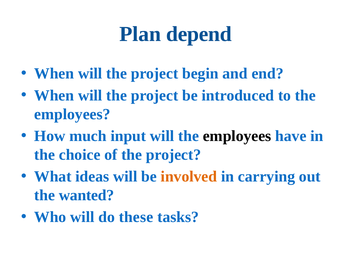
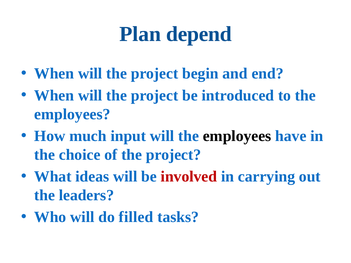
involved colour: orange -> red
wanted: wanted -> leaders
these: these -> filled
